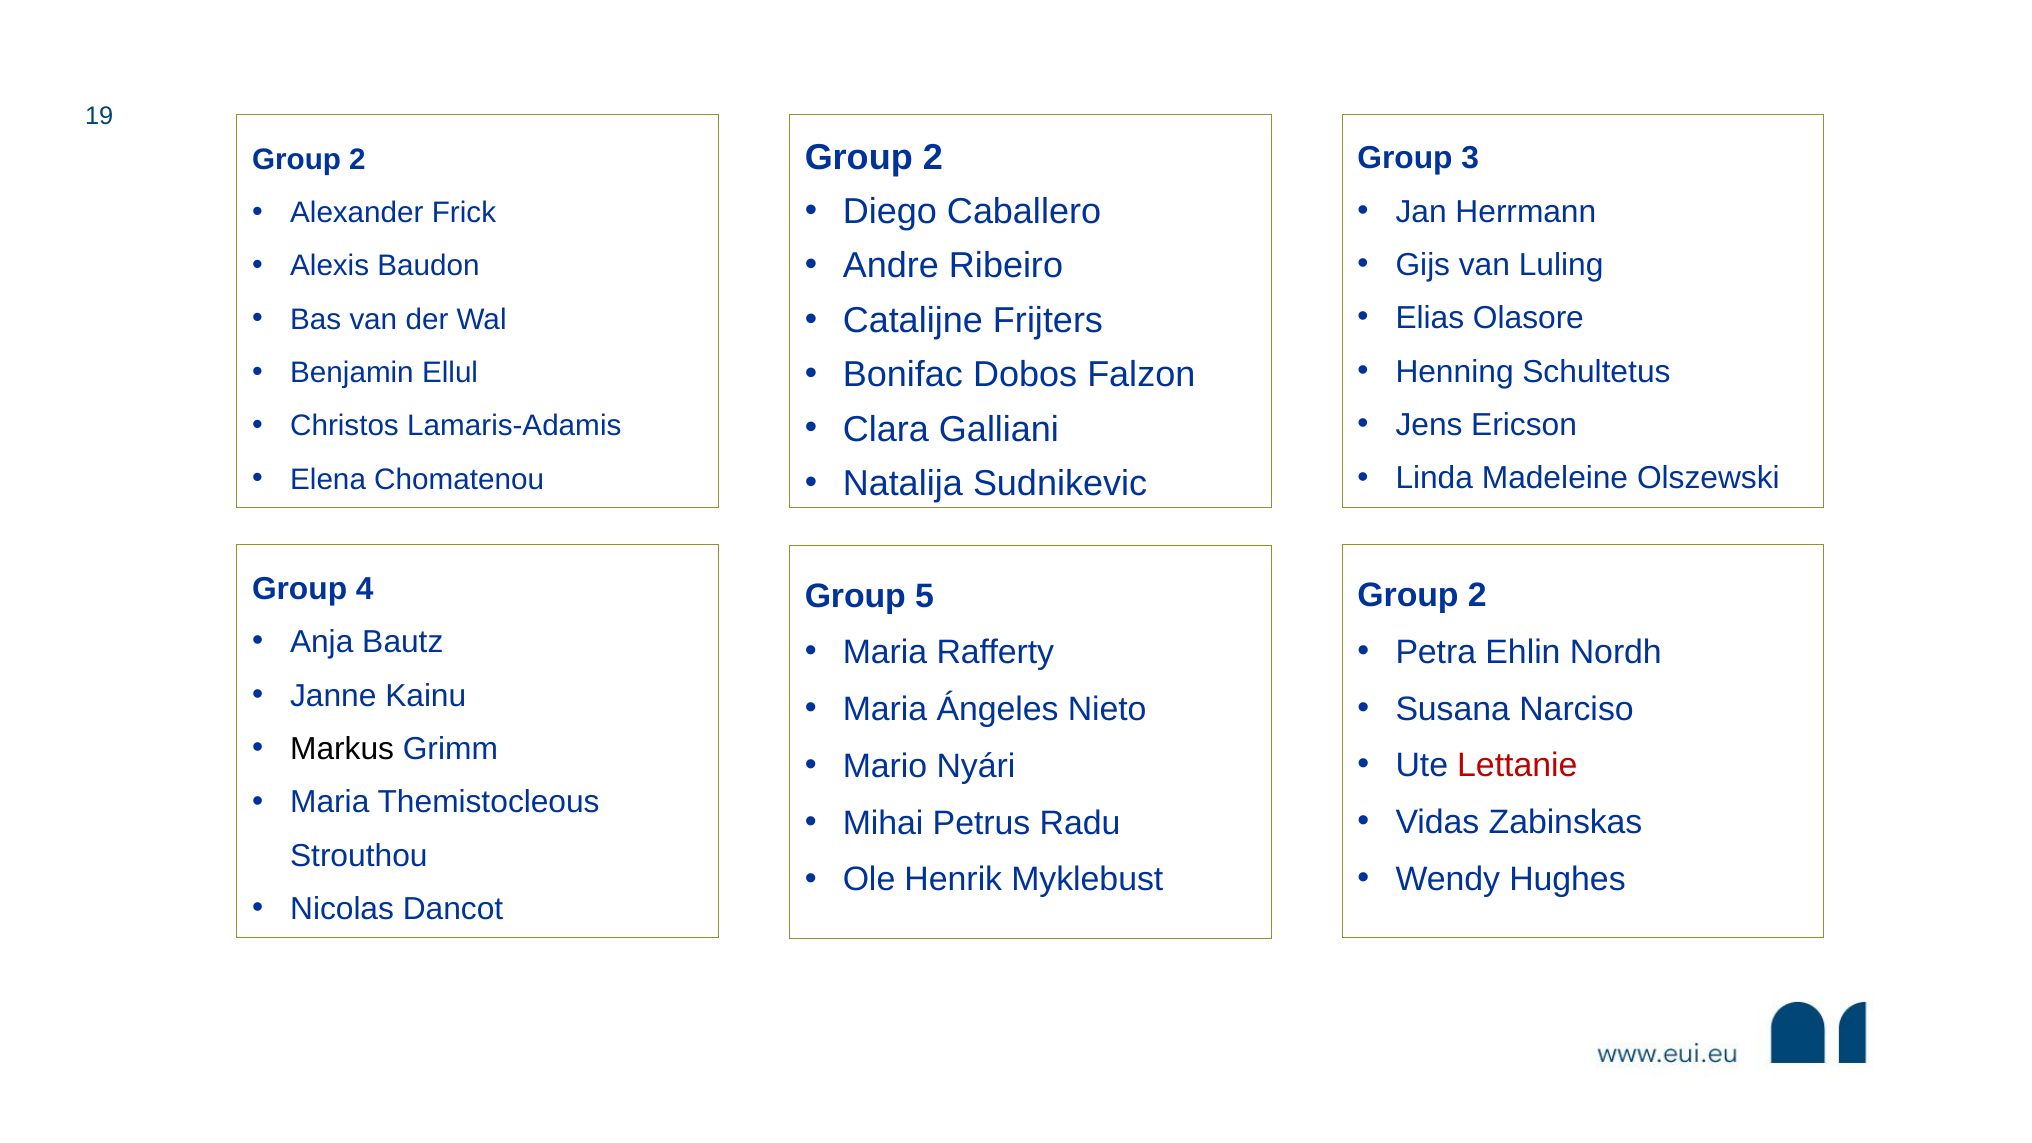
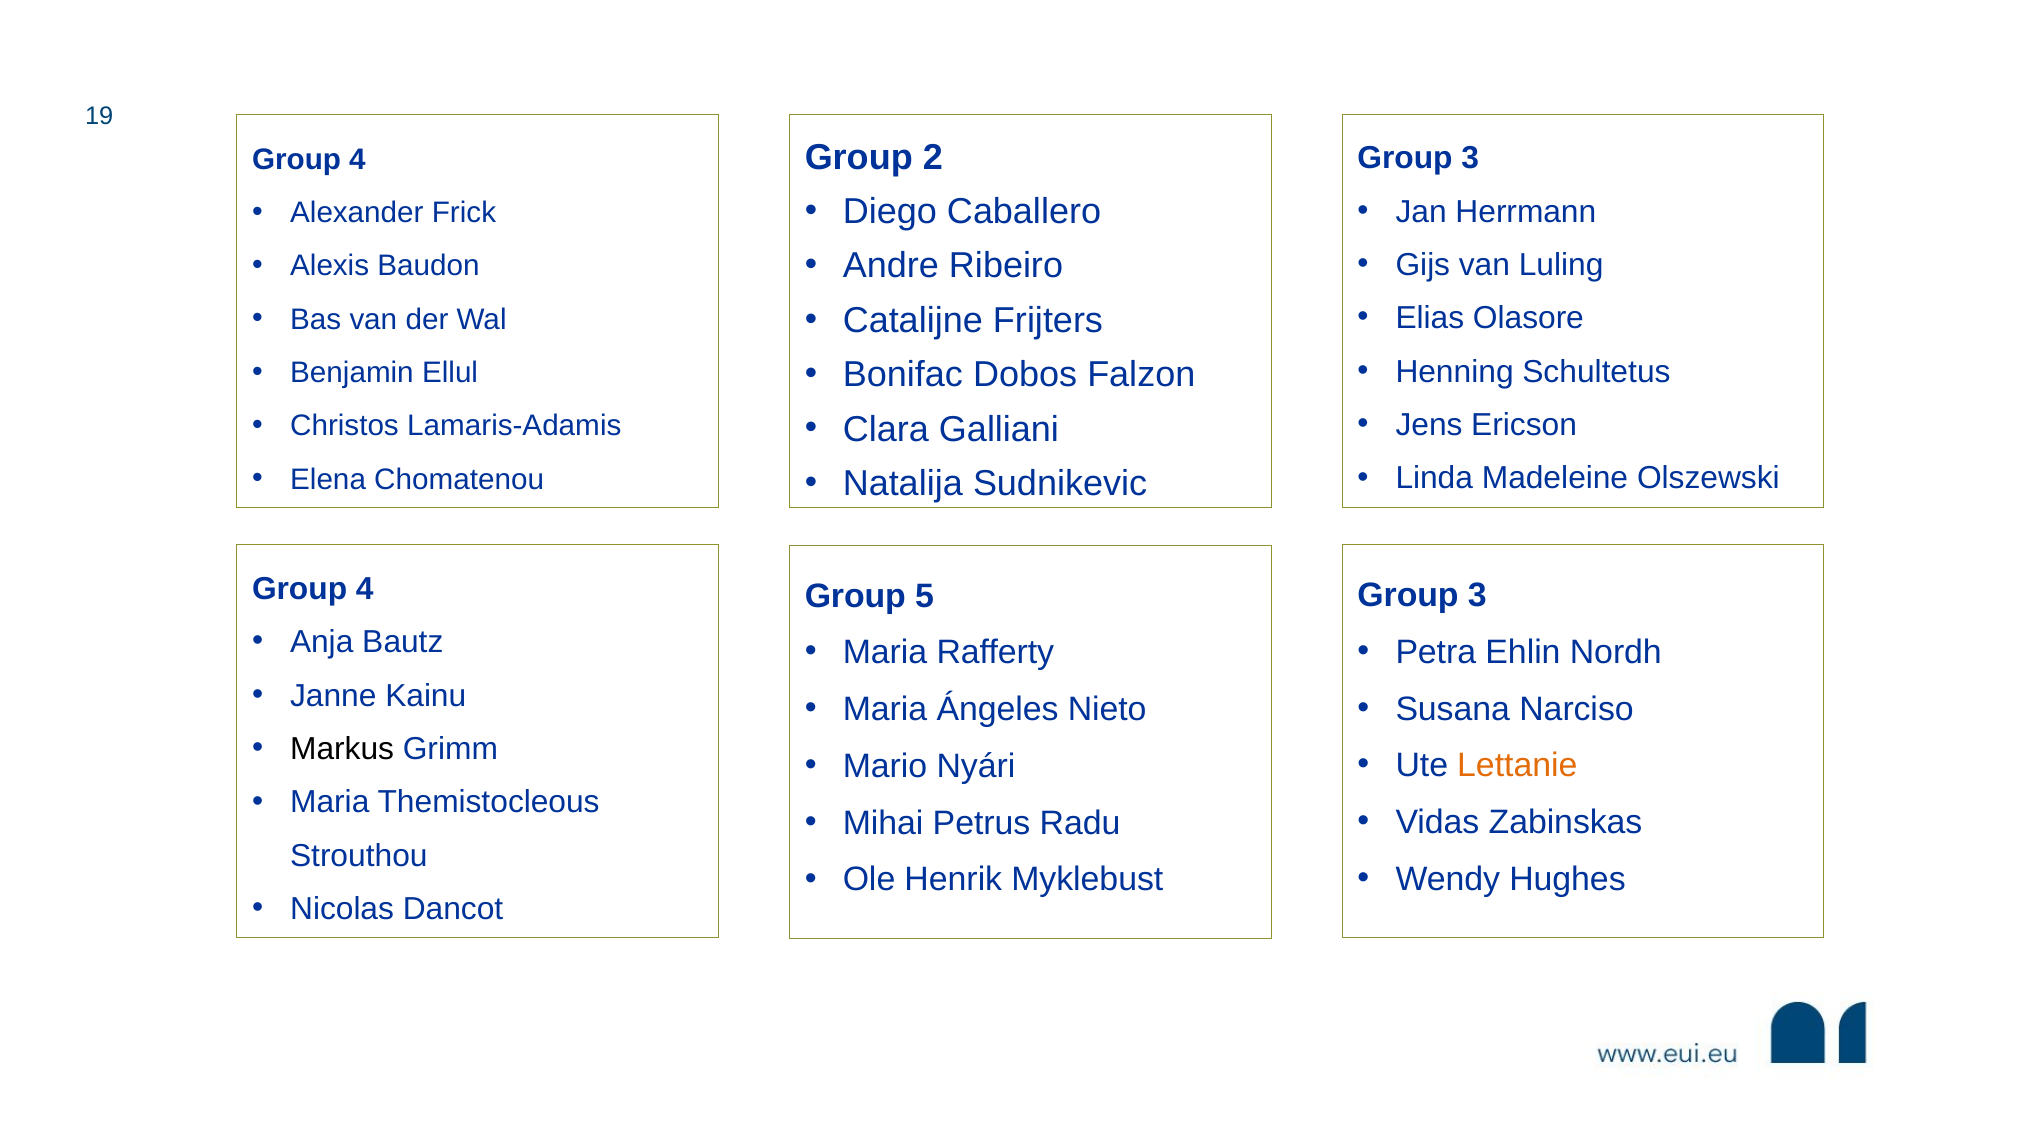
2 at (357, 159): 2 -> 4
2 at (1477, 595): 2 -> 3
Lettanie colour: red -> orange
